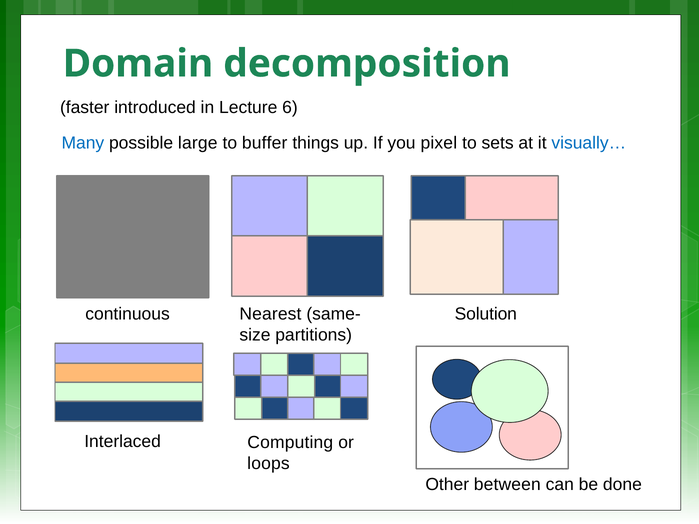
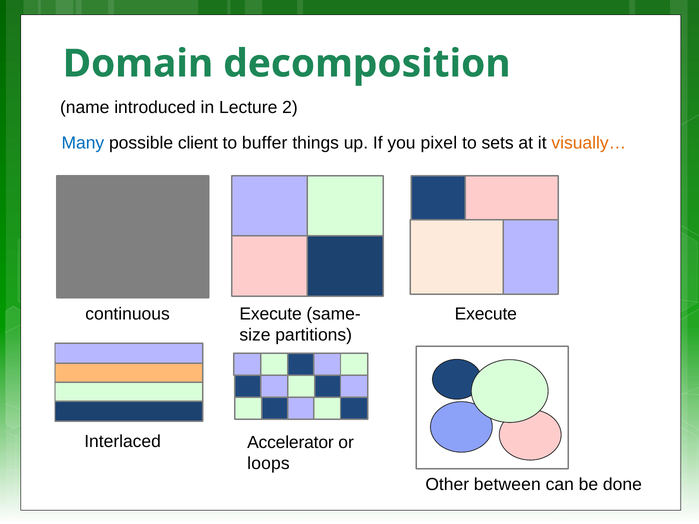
faster: faster -> name
6: 6 -> 2
large: large -> client
visually… colour: blue -> orange
continuous Nearest: Nearest -> Execute
Solution at (486, 314): Solution -> Execute
Computing: Computing -> Accelerator
